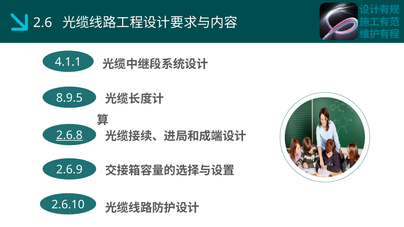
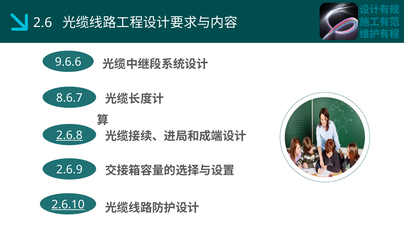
4.1.1: 4.1.1 -> 9.6.6
8.9.5: 8.9.5 -> 8.6.7
2.6.10 underline: none -> present
